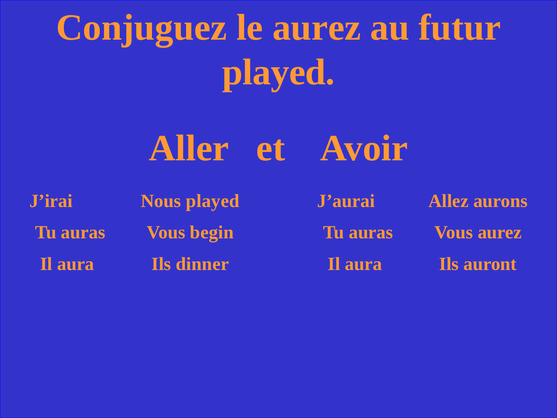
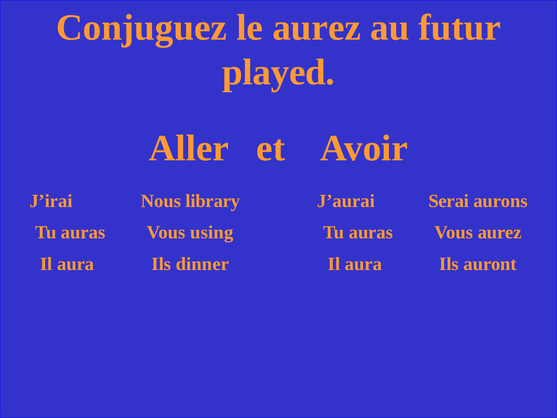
Nous played: played -> library
Allez: Allez -> Serai
begin: begin -> using
